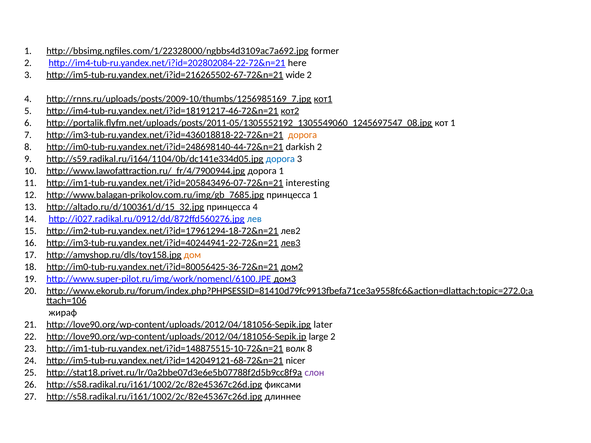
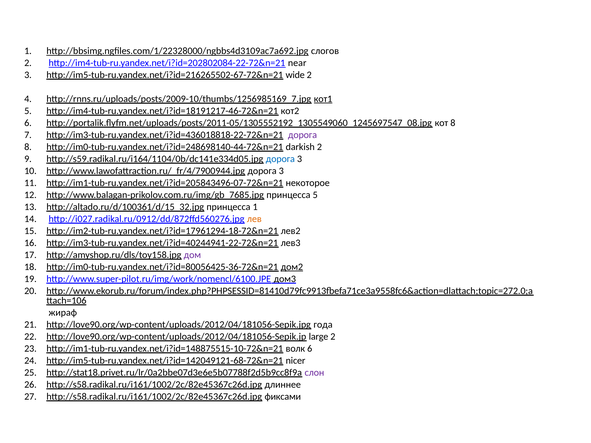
former: former -> слогов
here: here -> near
кот2 underline: present -> none
кот 1: 1 -> 8
дорога at (302, 135) colour: orange -> purple
http://www.lawofattraction.ru/_fr/4/7900944.jpg дорога 1: 1 -> 3
interesting: interesting -> некоторое
принцесса 1: 1 -> 5
принцесса 4: 4 -> 1
лев colour: blue -> orange
лев3 underline: present -> none
дом colour: orange -> purple
later: later -> года
волк 8: 8 -> 6
фиксами: фиксами -> длиннее
длиннее: длиннее -> фиксами
